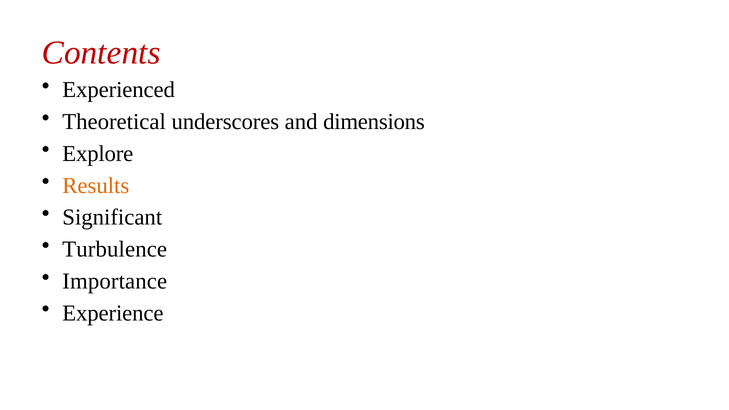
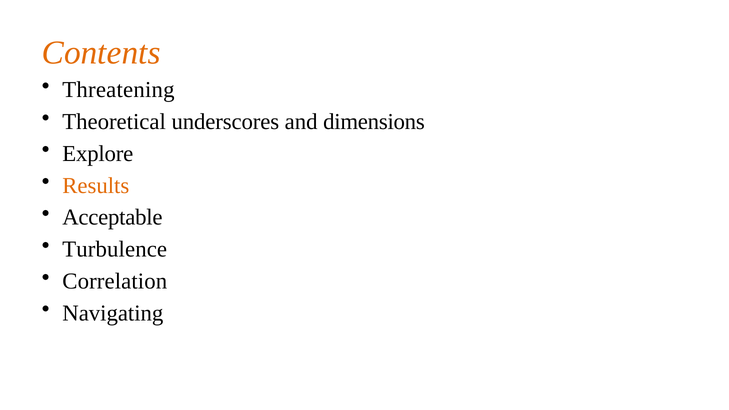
Contents colour: red -> orange
Experienced: Experienced -> Threatening
Significant: Significant -> Acceptable
Importance: Importance -> Correlation
Experience: Experience -> Navigating
